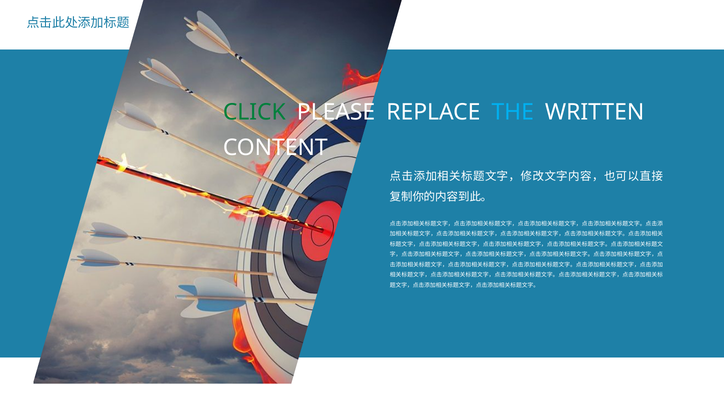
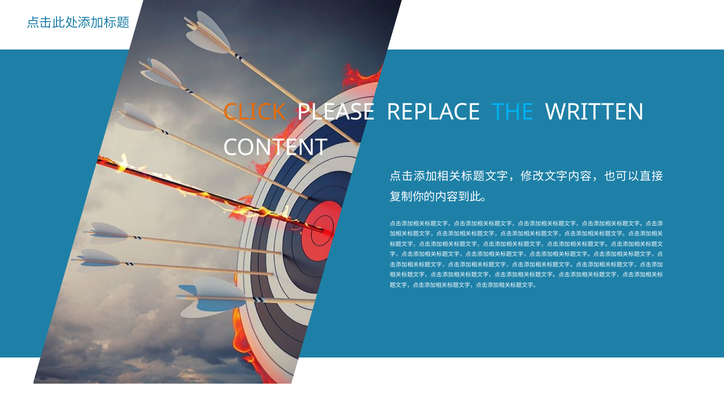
CLICK colour: green -> orange
